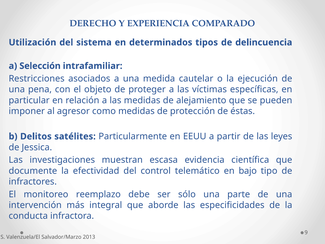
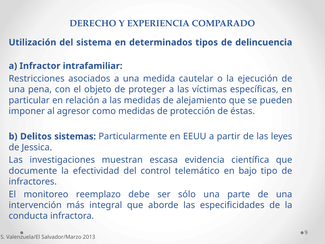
Selección: Selección -> Infractor
satélites: satélites -> sistemas
